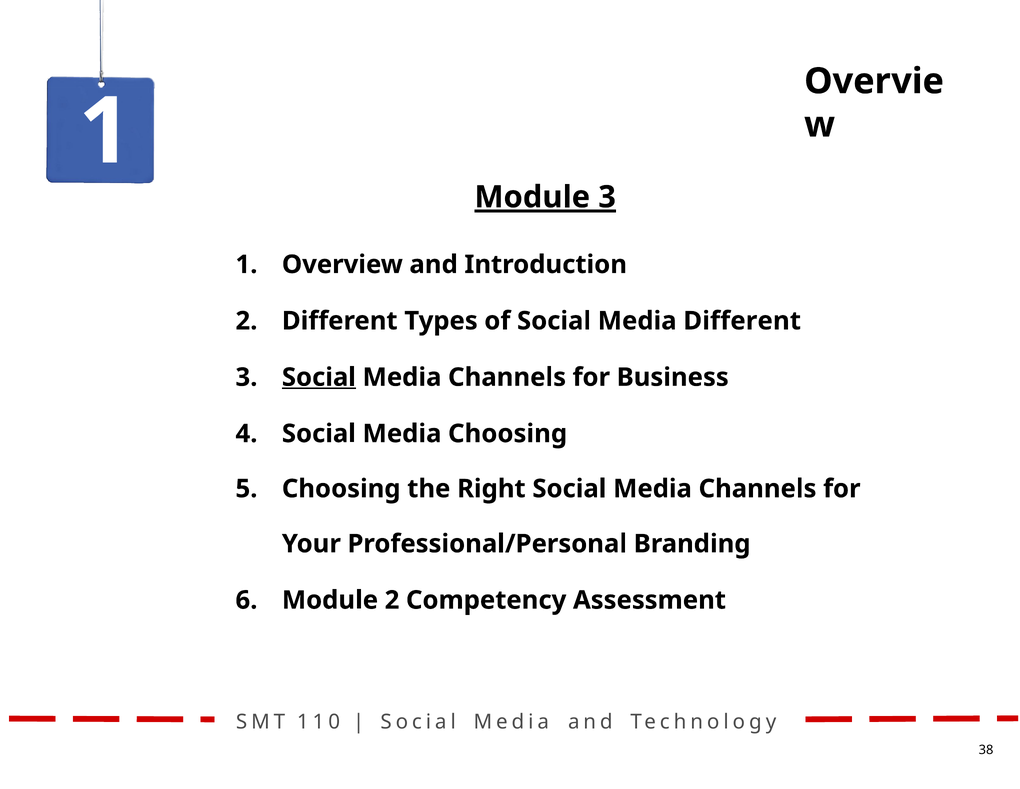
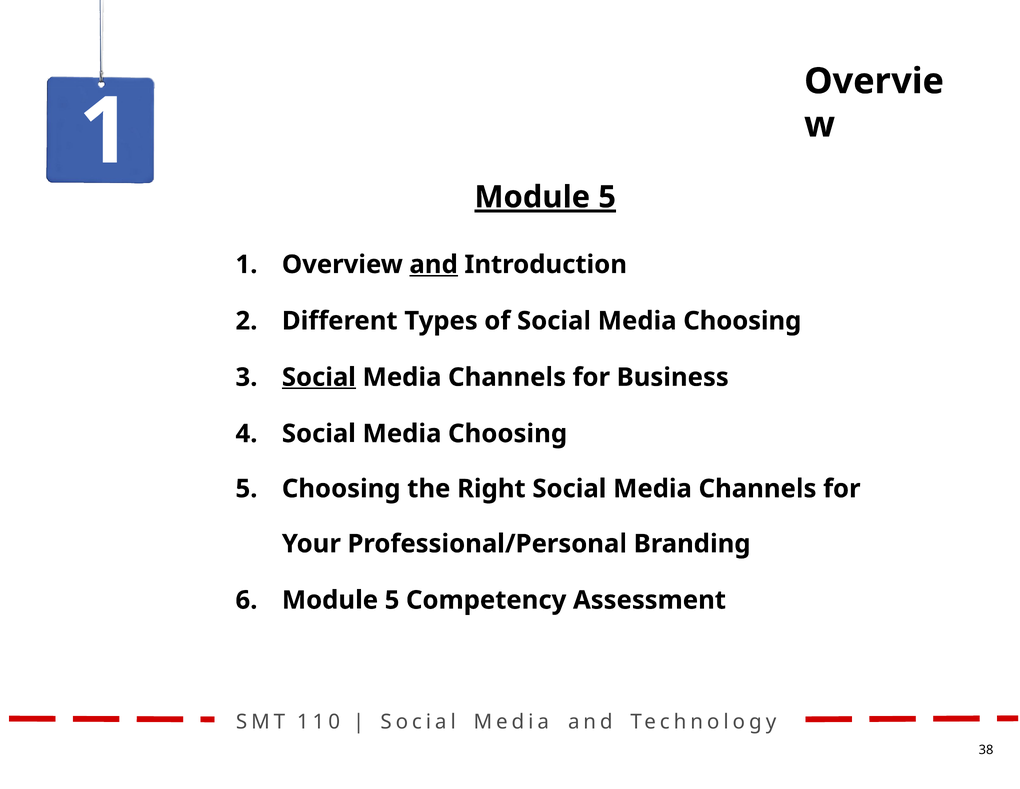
3 at (607, 197): 3 -> 5
and at (434, 264) underline: none -> present
of Social Media Different: Different -> Choosing
2 at (392, 600): 2 -> 5
